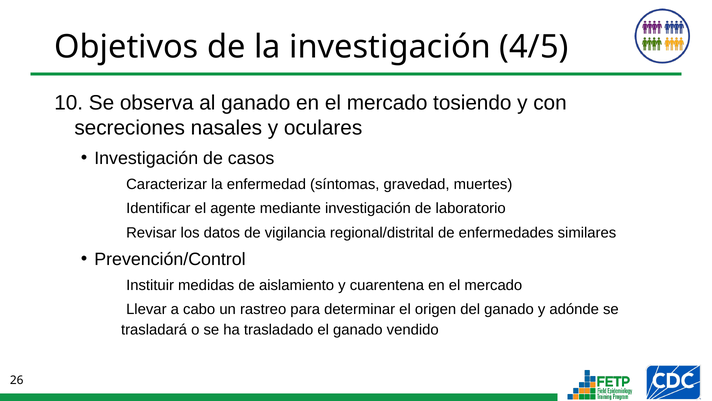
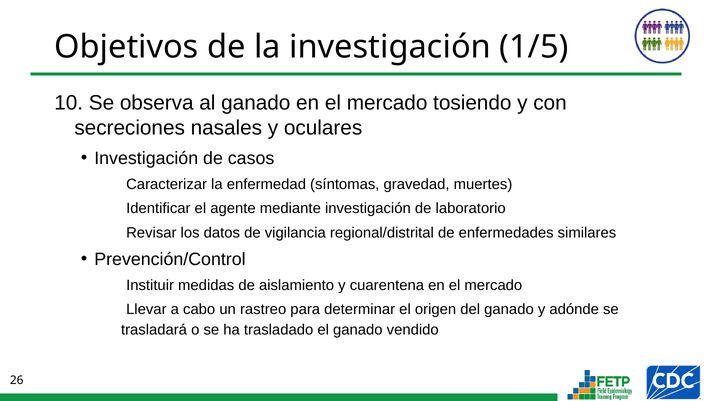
4/5: 4/5 -> 1/5
